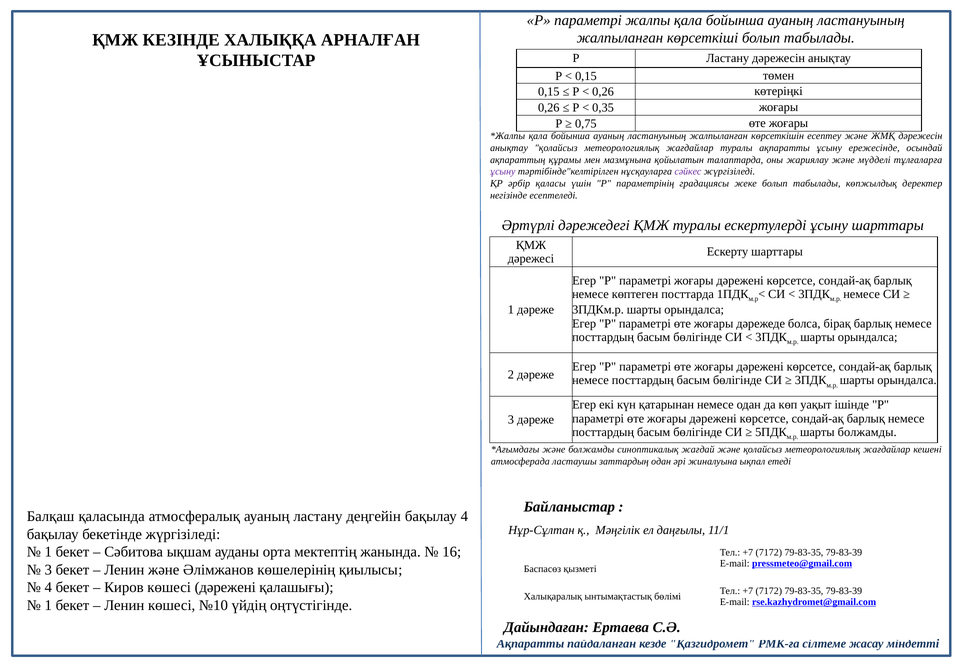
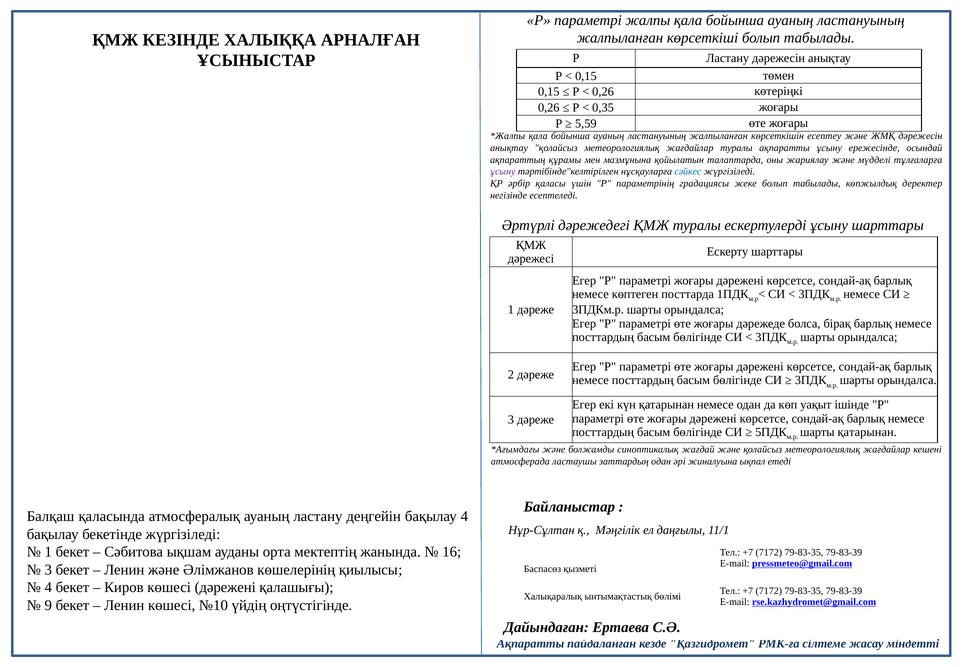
0,75: 0,75 -> 5,59
сәйкес colour: purple -> blue
шарты болжамды: болжамды -> қатарынан
1 at (48, 605): 1 -> 9
